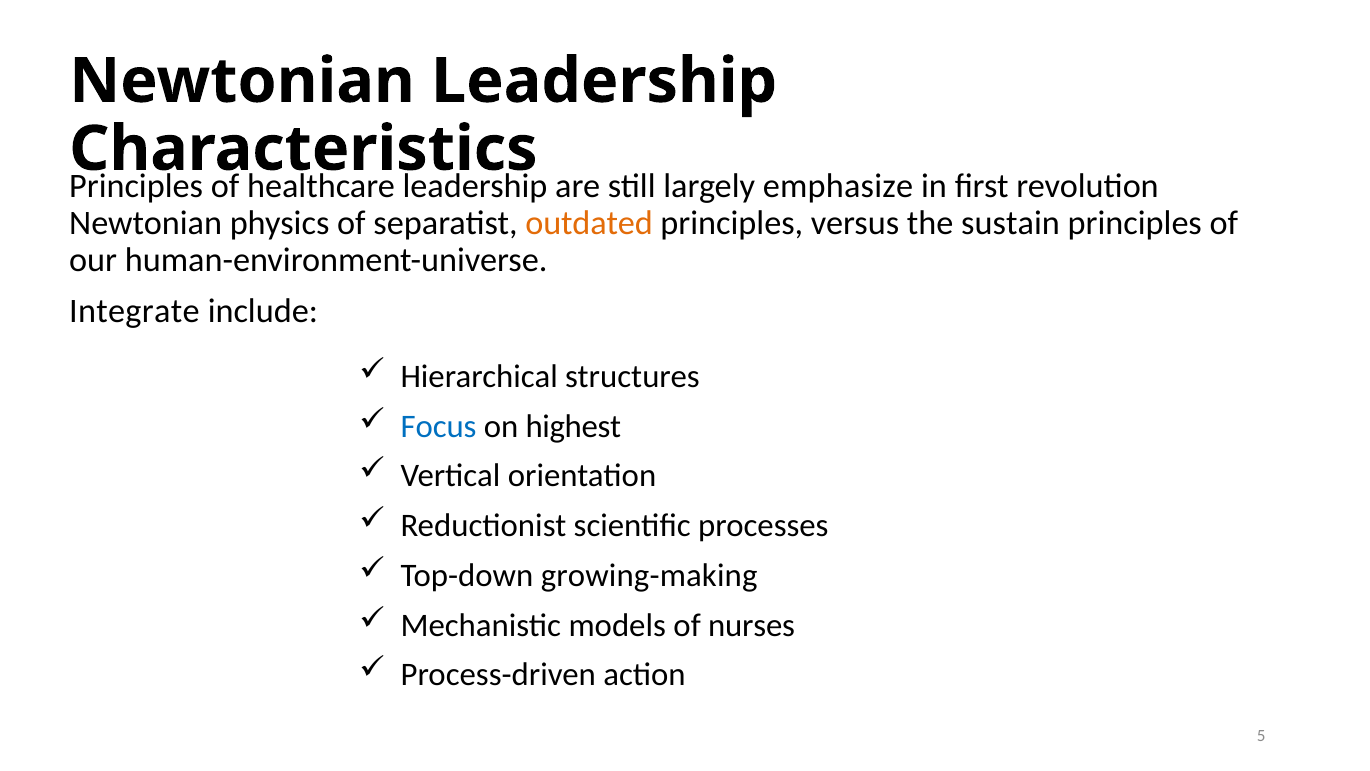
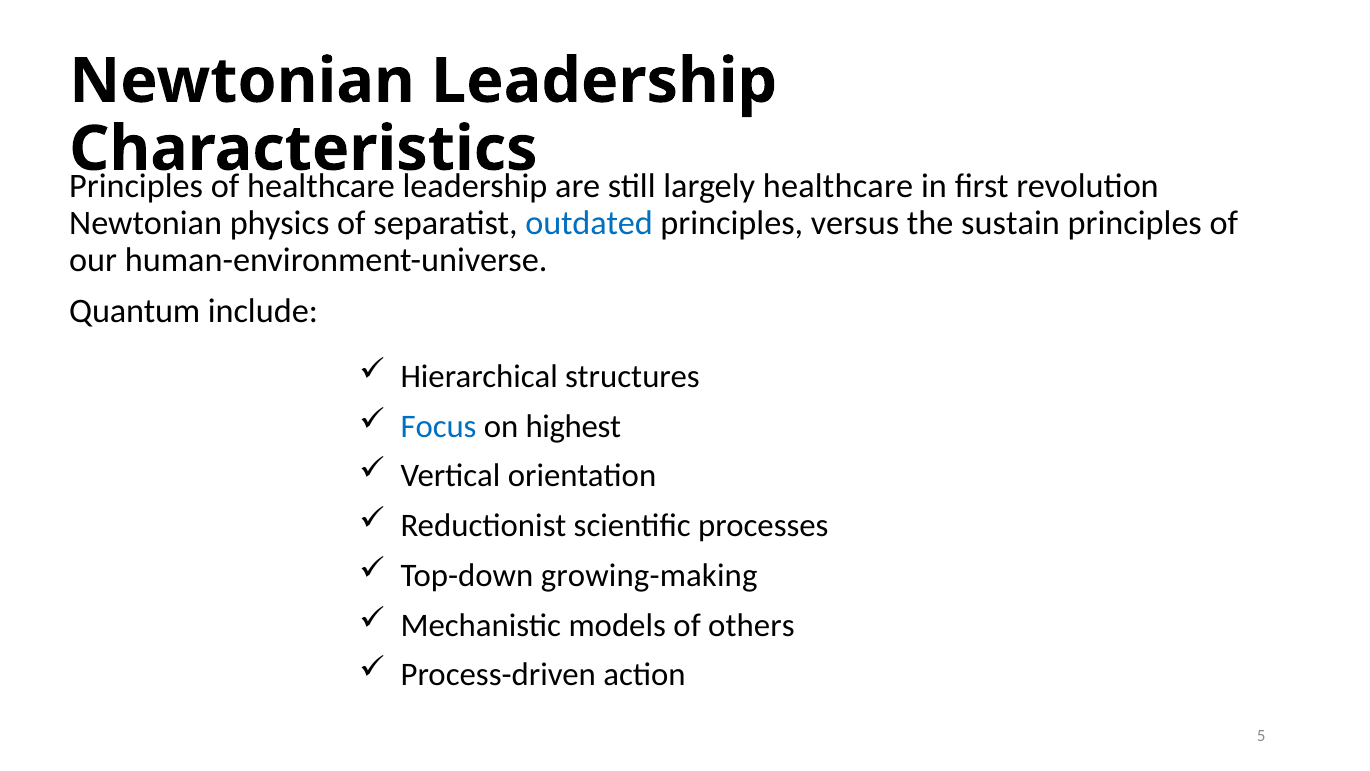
largely emphasize: emphasize -> healthcare
outdated colour: orange -> blue
Integrate: Integrate -> Quantum
nurses: nurses -> others
